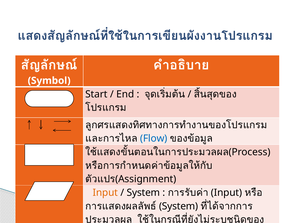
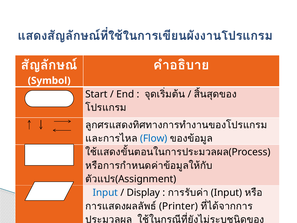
Input at (105, 192) colour: orange -> blue
System at (143, 192): System -> Display
System at (179, 206): System -> Printer
